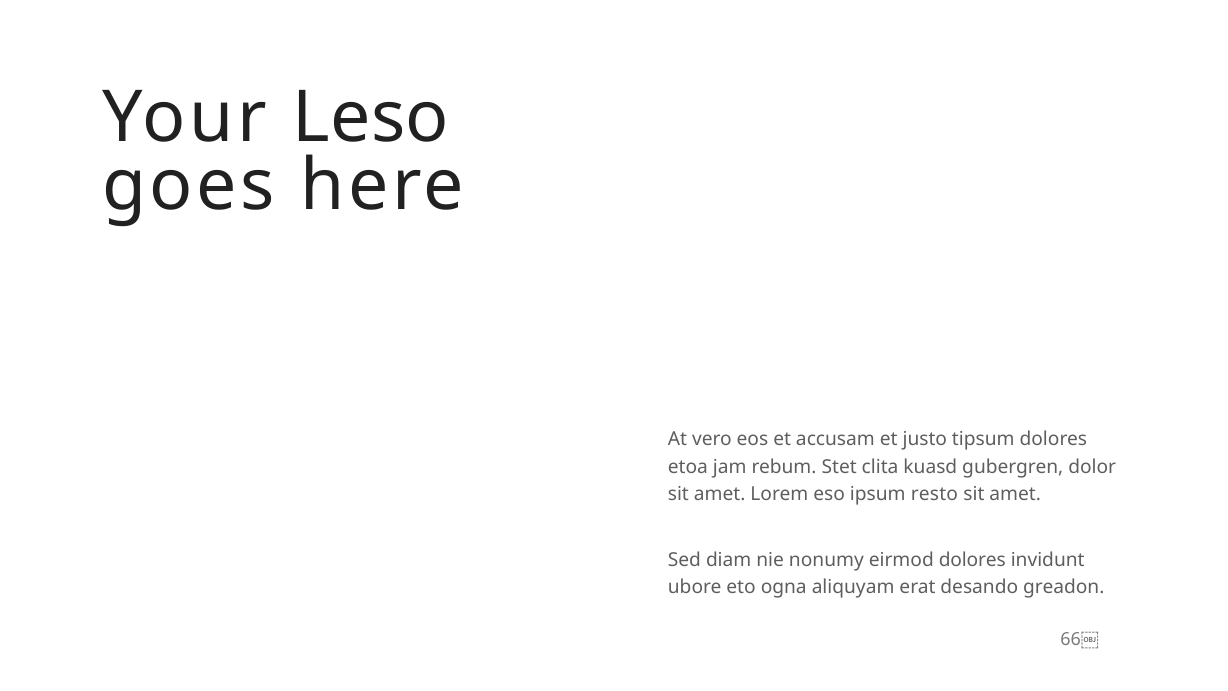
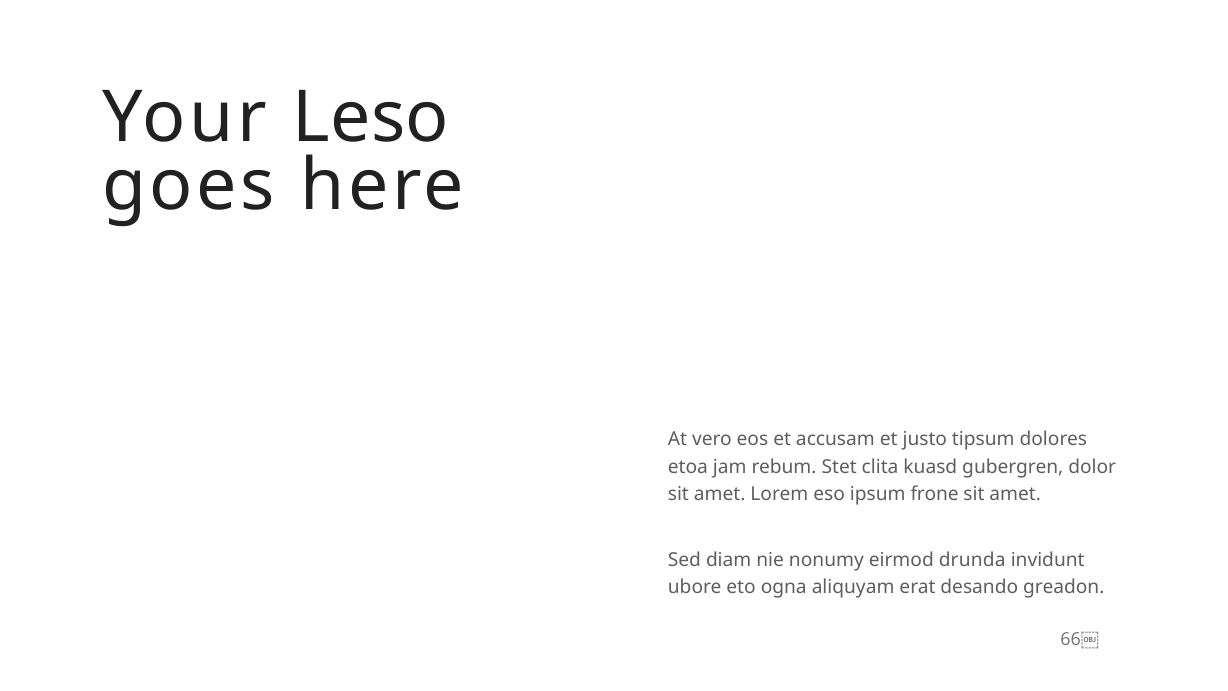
resto: resto -> frone
eirmod dolores: dolores -> drunda
